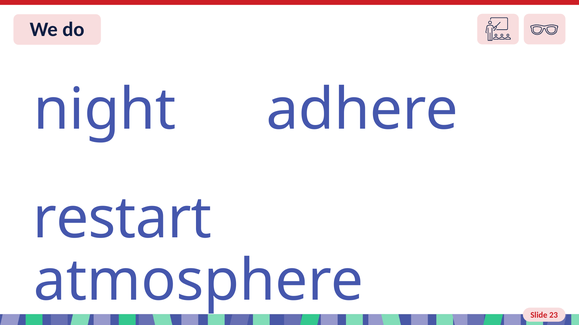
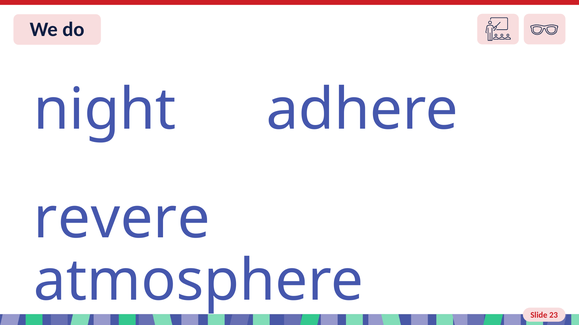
restart: restart -> revere
